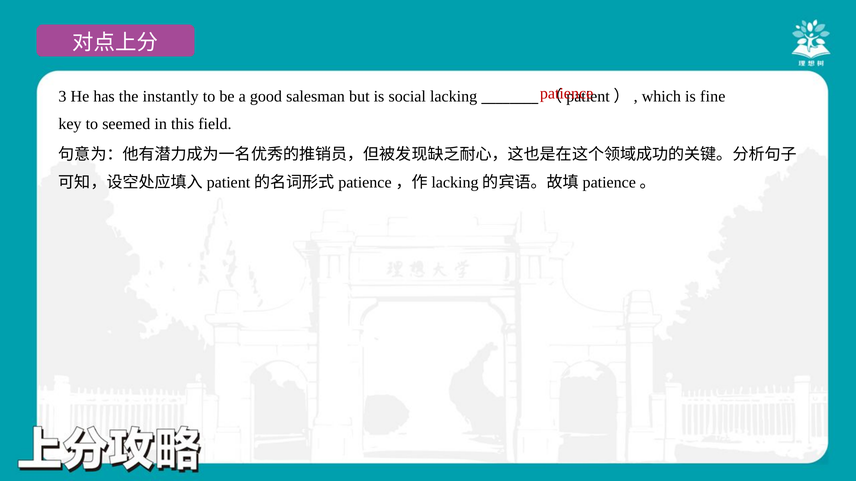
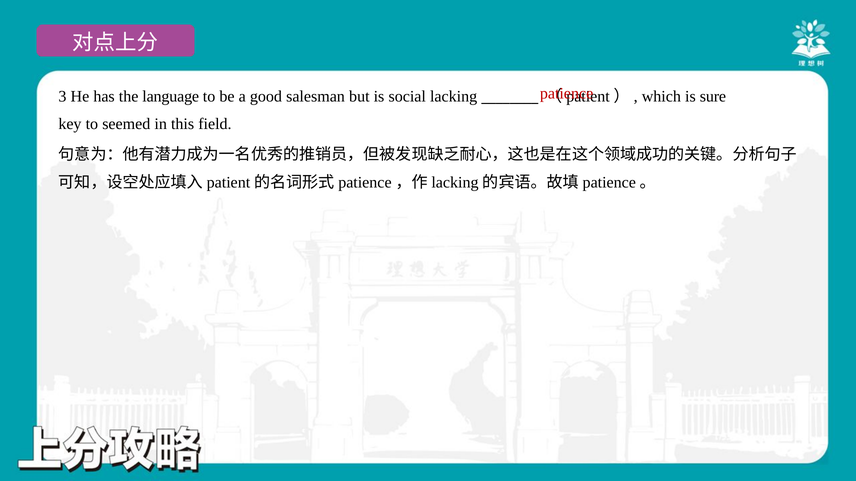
instantly: instantly -> language
fine: fine -> sure
